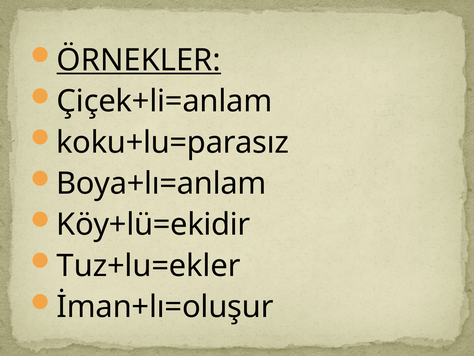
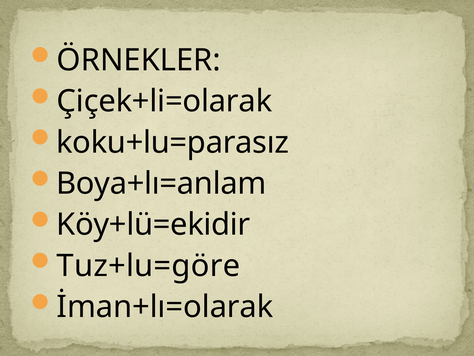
ÖRNEKLER underline: present -> none
Çiçek+li=anlam: Çiçek+li=anlam -> Çiçek+li=olarak
Tuz+lu=ekler: Tuz+lu=ekler -> Tuz+lu=göre
İman+lı=oluşur: İman+lı=oluşur -> İman+lı=olarak
